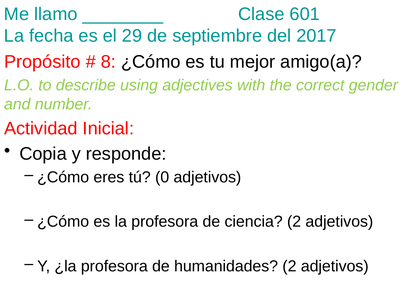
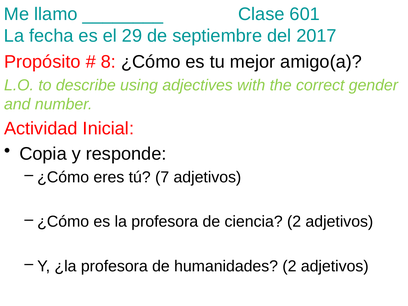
0: 0 -> 7
